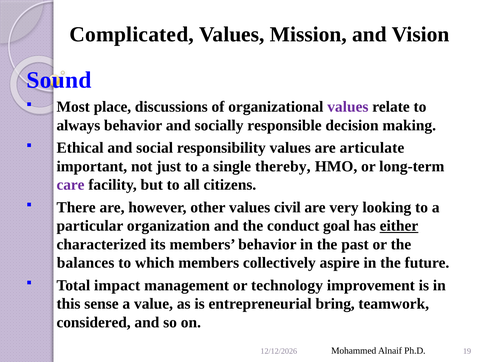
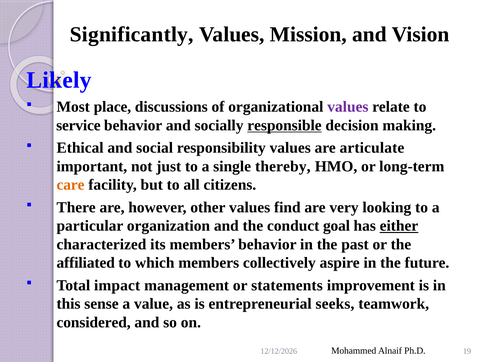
Complicated: Complicated -> Significantly
Sound: Sound -> Likely
always: always -> service
responsible underline: none -> present
care colour: purple -> orange
civil: civil -> find
balances: balances -> affiliated
technology: technology -> statements
bring: bring -> seeks
